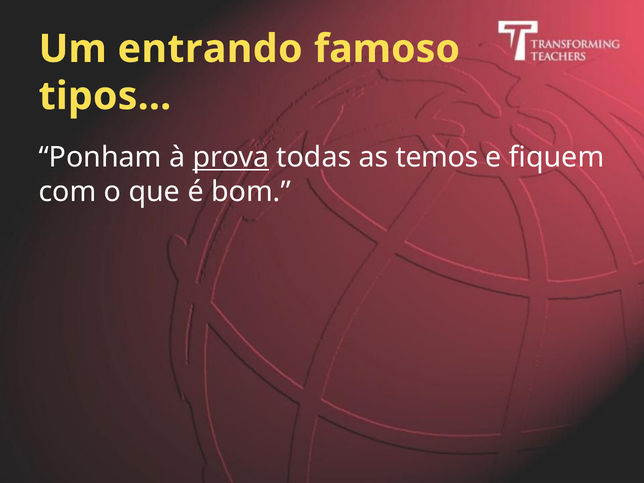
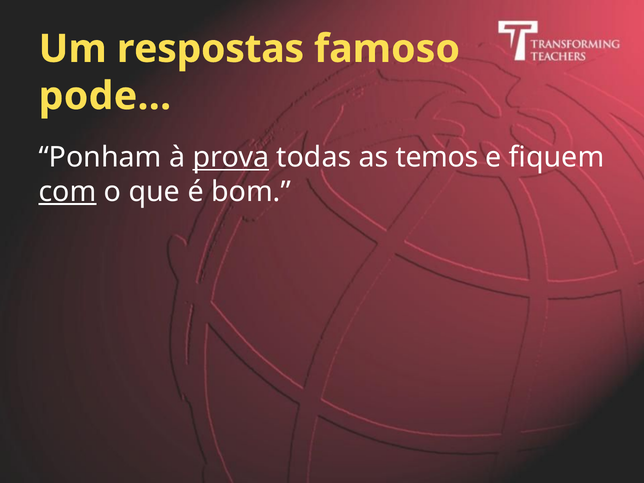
entrando: entrando -> respostas
tipos: tipos -> pode
com underline: none -> present
